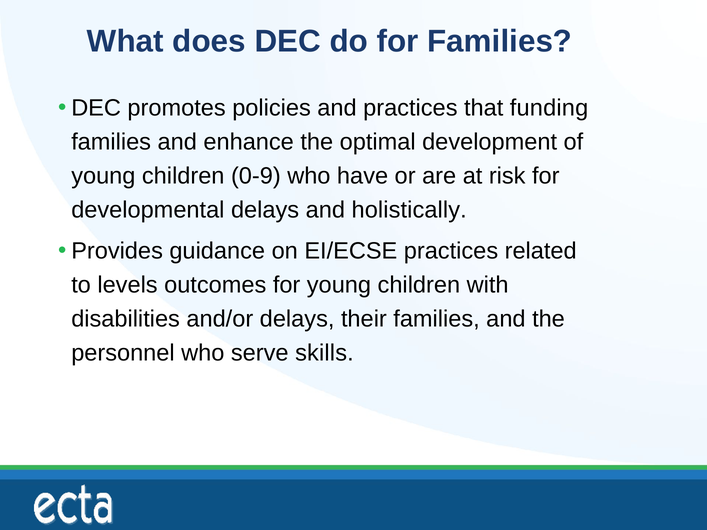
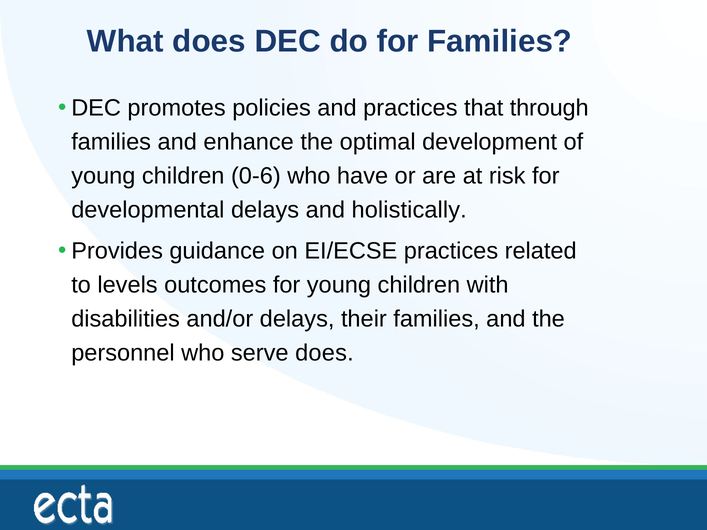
funding: funding -> through
0-9: 0-9 -> 0-6
serve skills: skills -> does
